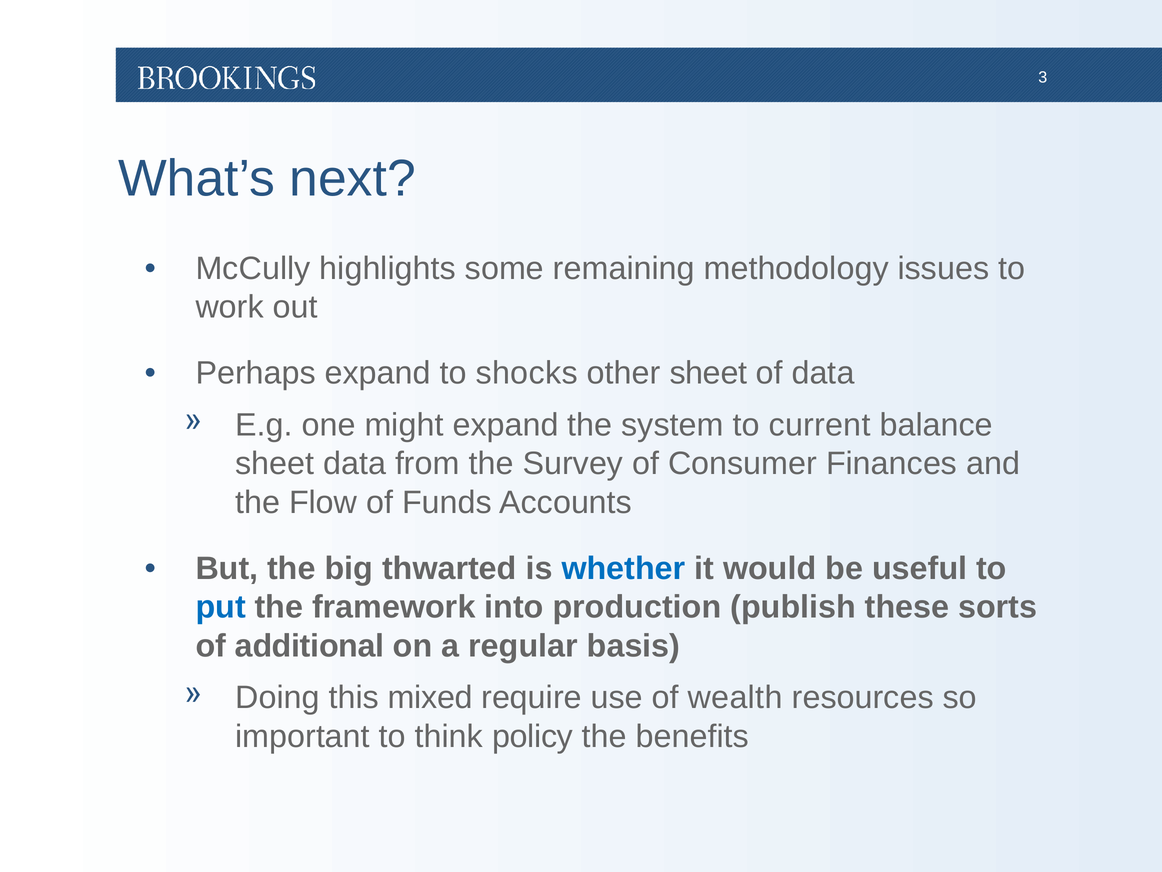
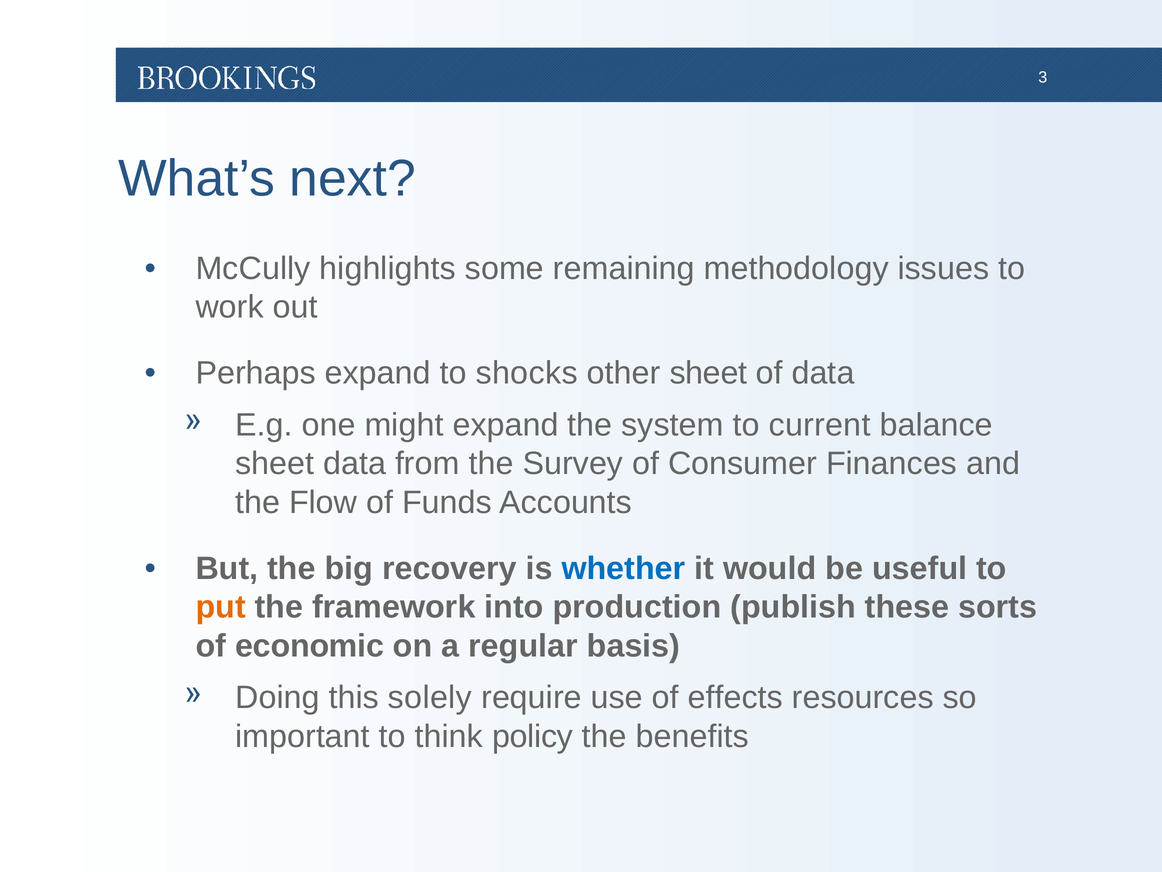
thwarted: thwarted -> recovery
put colour: blue -> orange
additional: additional -> economic
mixed: mixed -> solely
wealth: wealth -> effects
